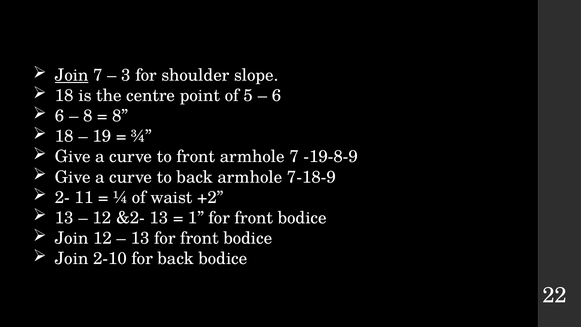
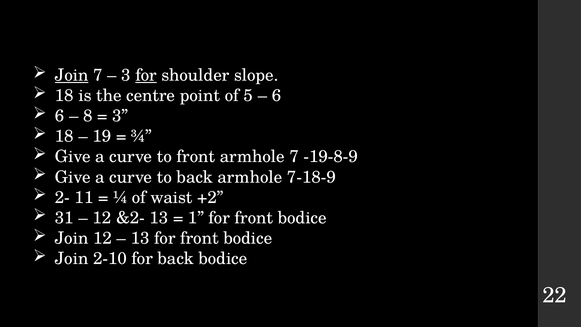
for at (146, 75) underline: none -> present
8 at (120, 116): 8 -> 3
13 at (64, 218): 13 -> 31
